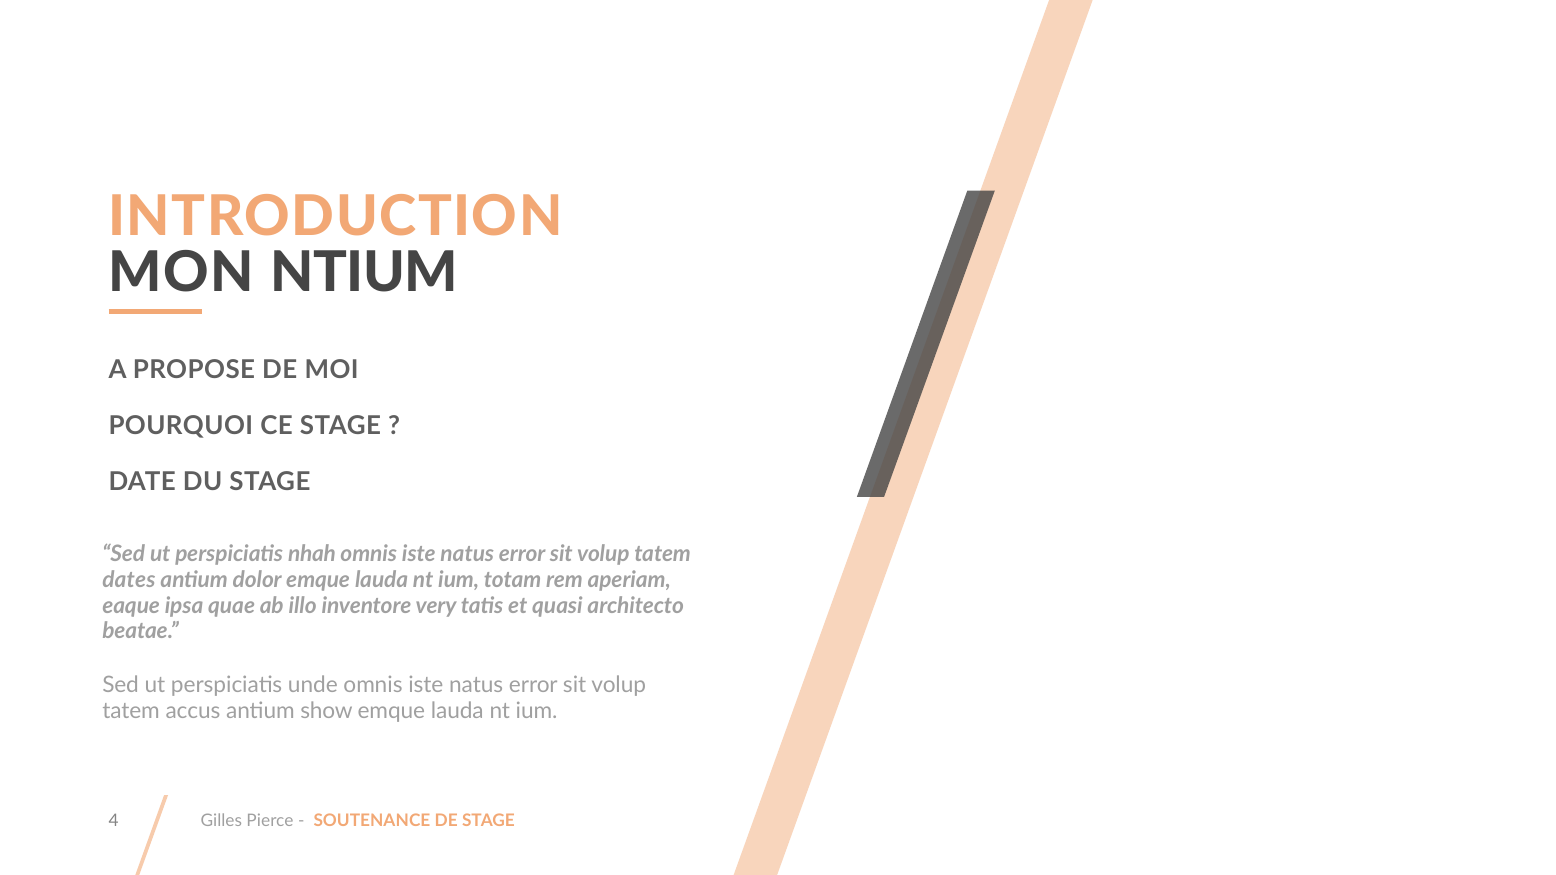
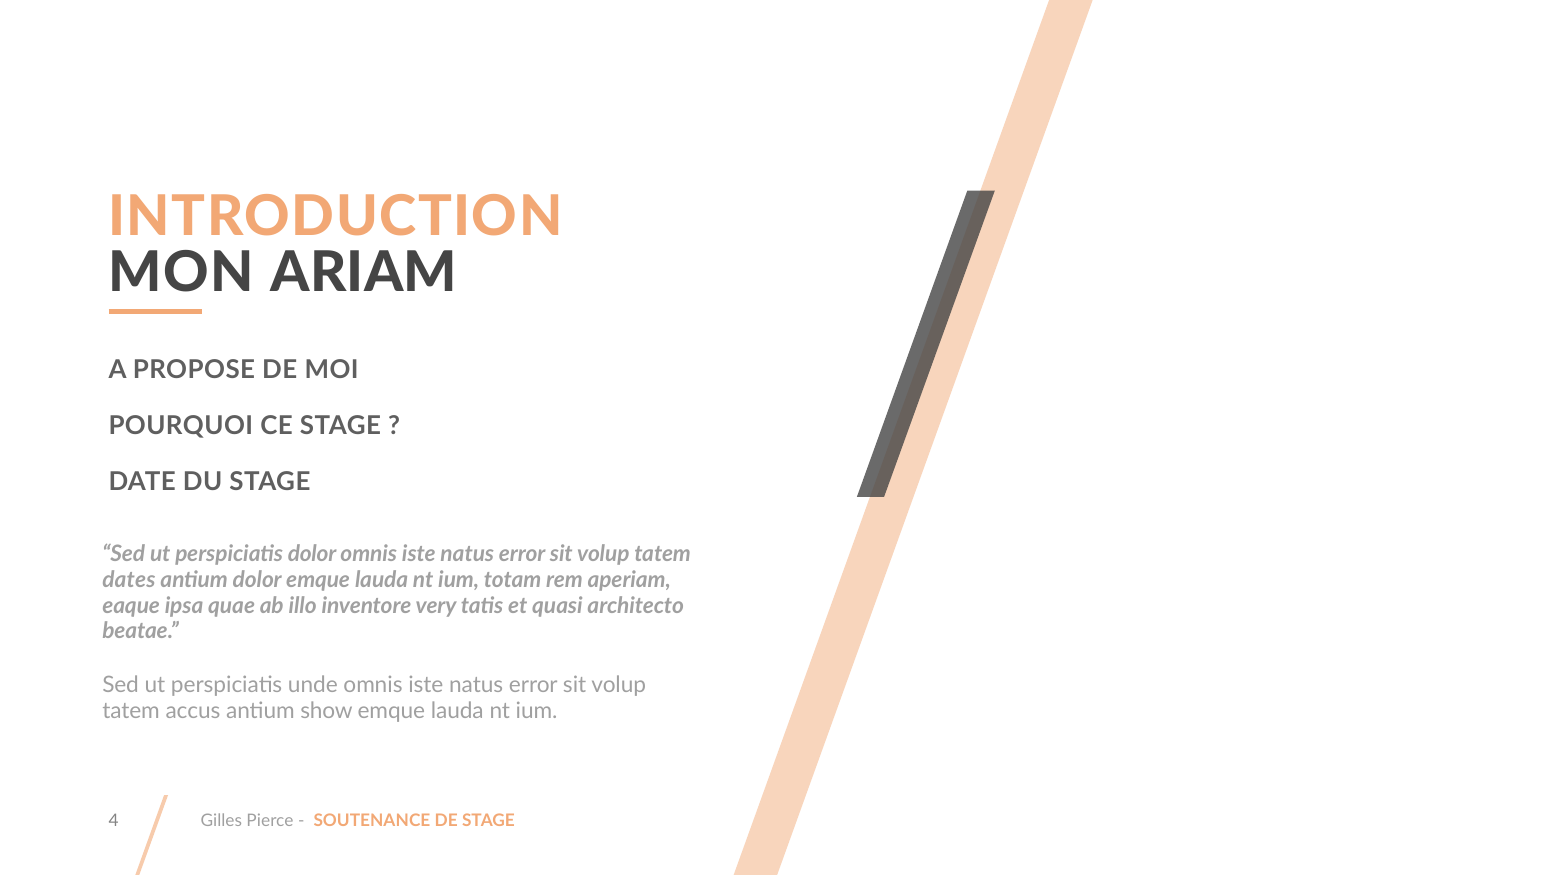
NTIUM: NTIUM -> ARIAM
perspiciatis nhah: nhah -> dolor
